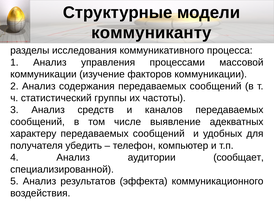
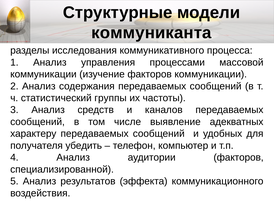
коммуниканту: коммуниканту -> коммуниканта
аудитории сообщает: сообщает -> факторов
